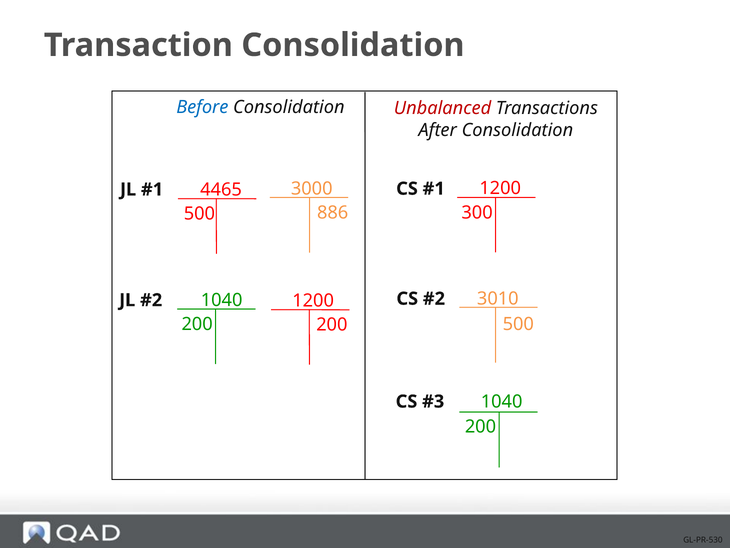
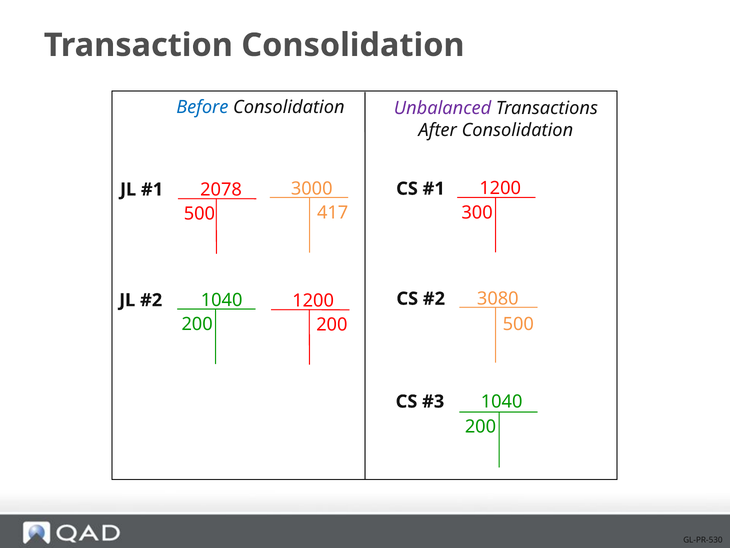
Unbalanced colour: red -> purple
4465: 4465 -> 2078
886: 886 -> 417
3010: 3010 -> 3080
